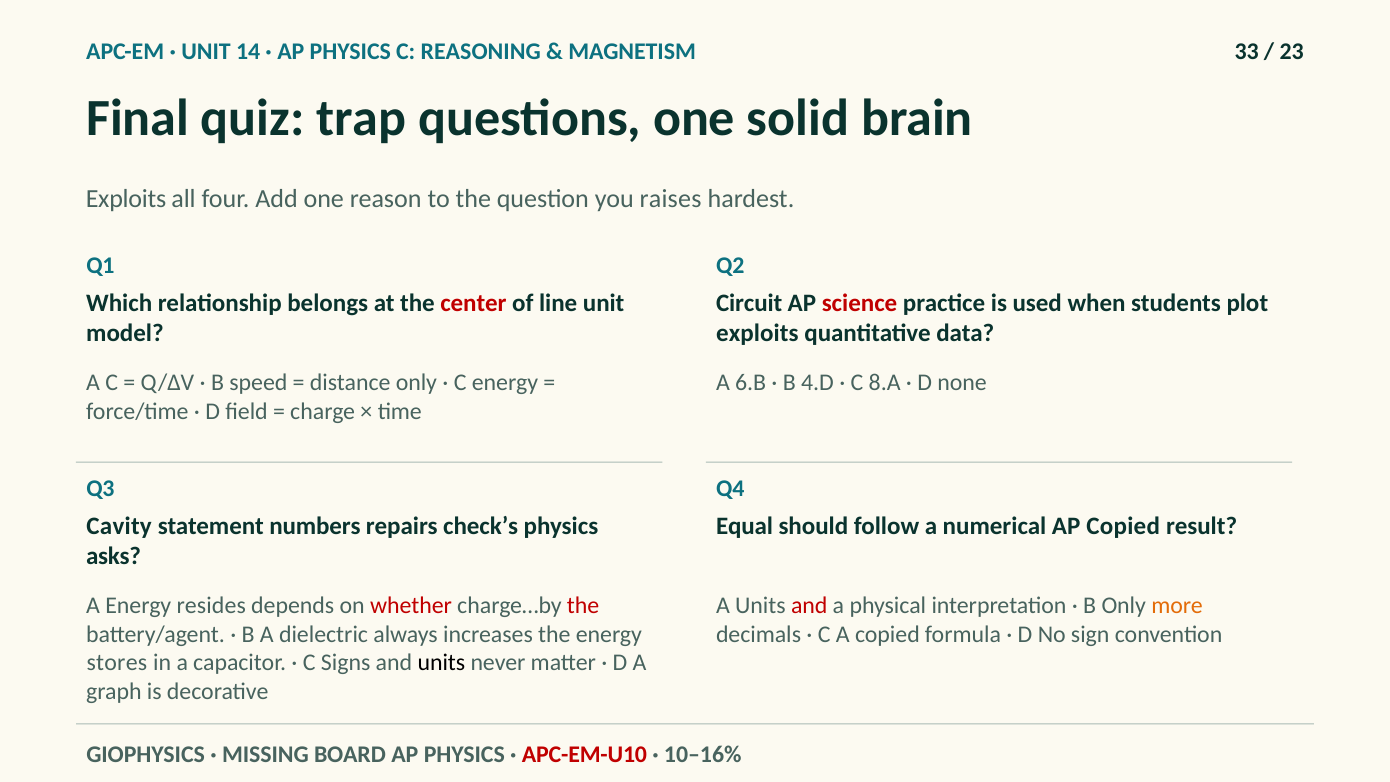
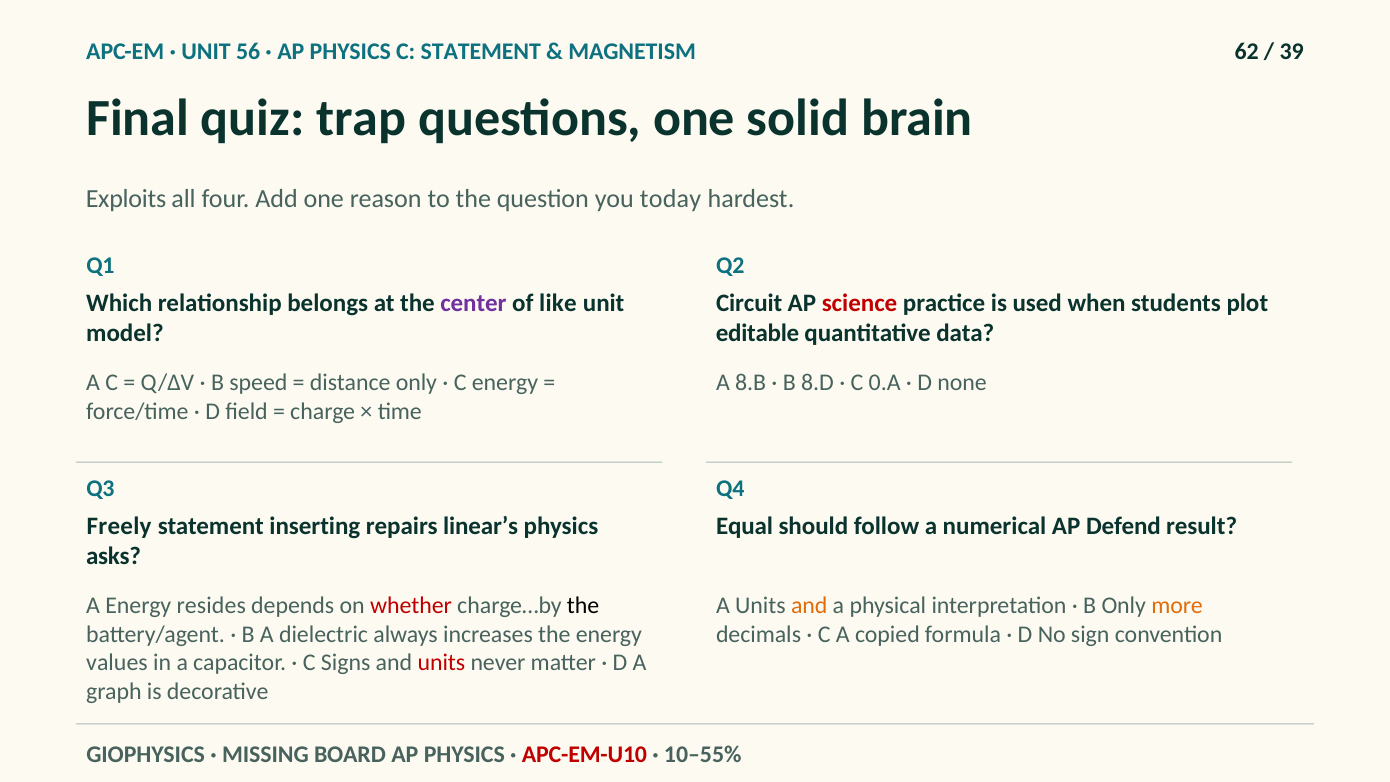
14: 14 -> 56
C REASONING: REASONING -> STATEMENT
33: 33 -> 62
23: 23 -> 39
raises: raises -> today
center colour: red -> purple
line: line -> like
exploits at (757, 333): exploits -> editable
6.B: 6.B -> 8.B
4.D: 4.D -> 8.D
8.A: 8.A -> 0.A
Cavity: Cavity -> Freely
numbers: numbers -> inserting
check’s: check’s -> linear’s
AP Copied: Copied -> Defend
the at (583, 605) colour: red -> black
and at (809, 605) colour: red -> orange
stores: stores -> values
units at (441, 663) colour: black -> red
10–16%: 10–16% -> 10–55%
